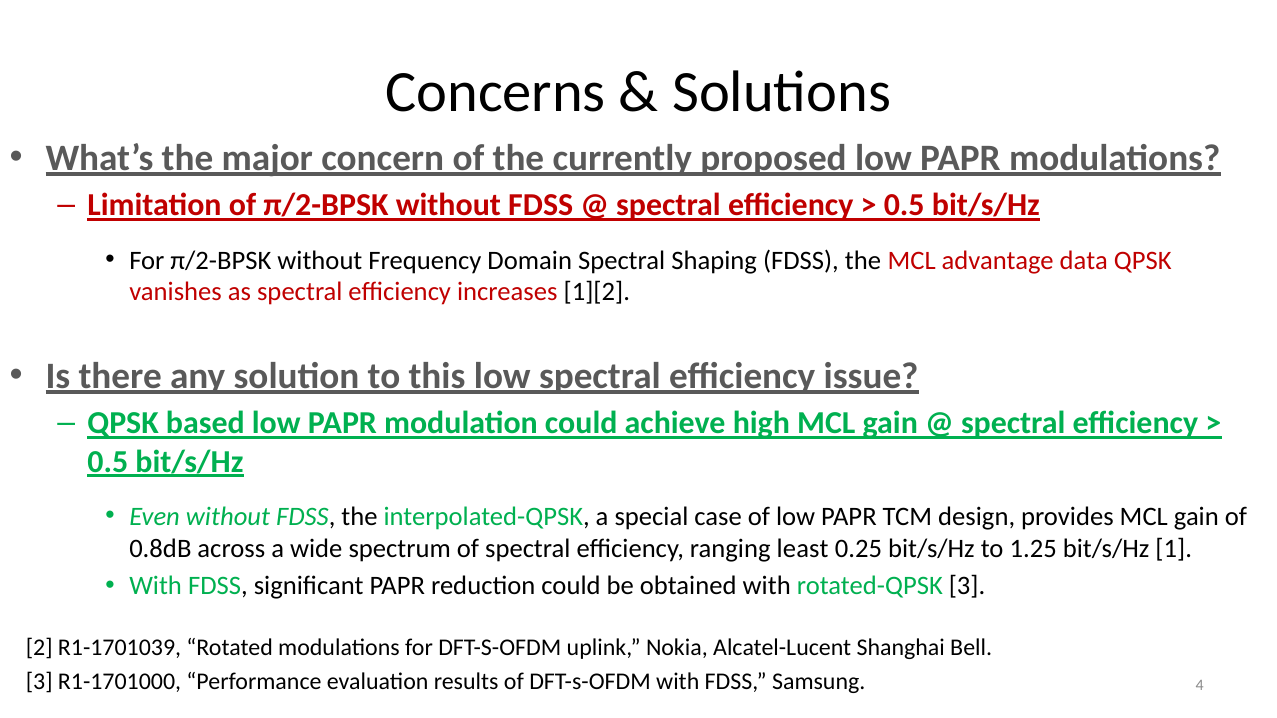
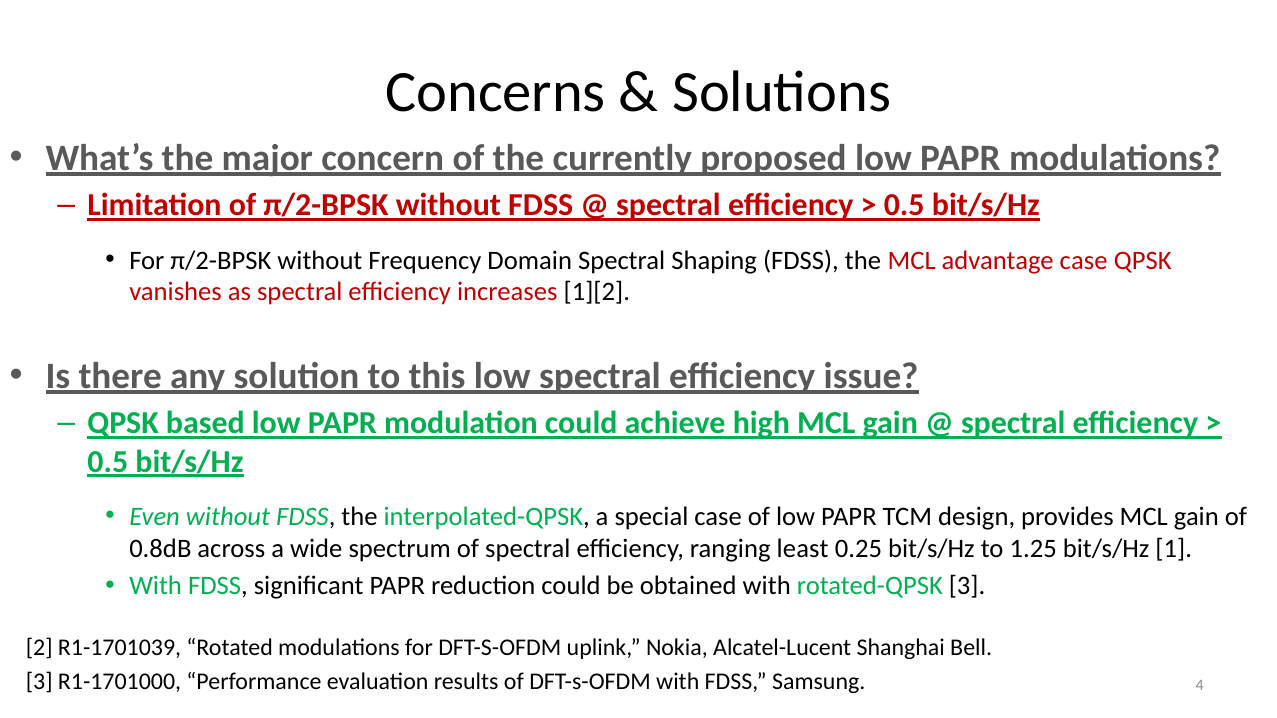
advantage data: data -> case
